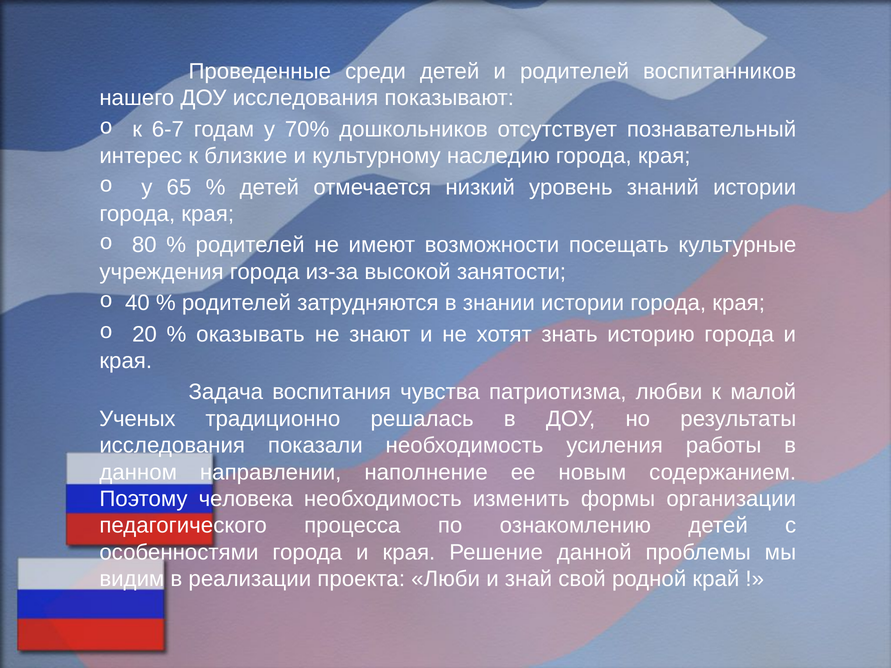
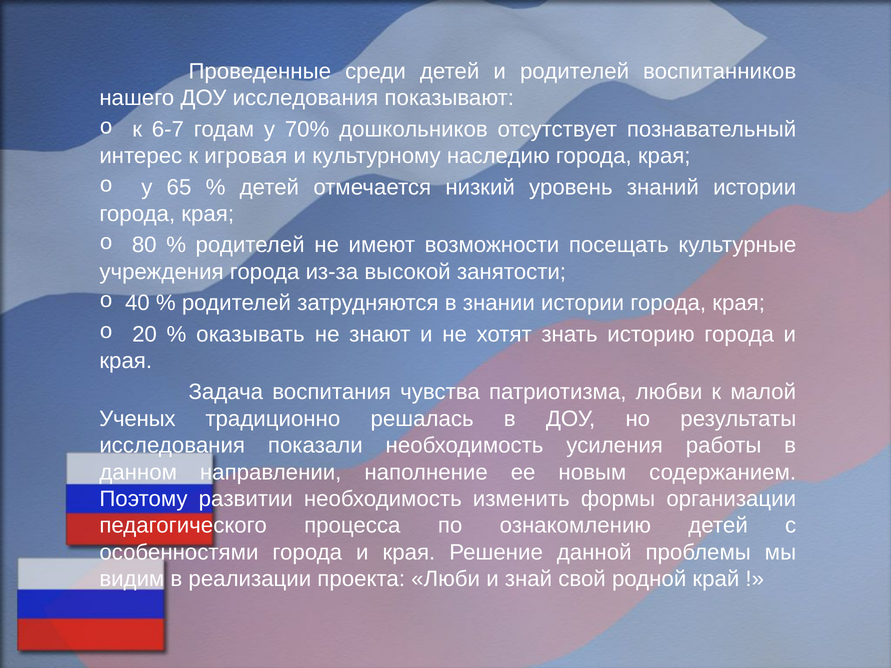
близкие: близкие -> игровая
человека: человека -> развитии
